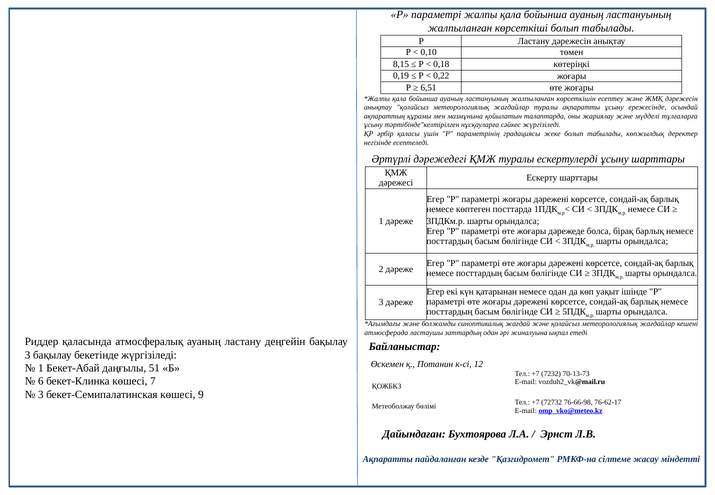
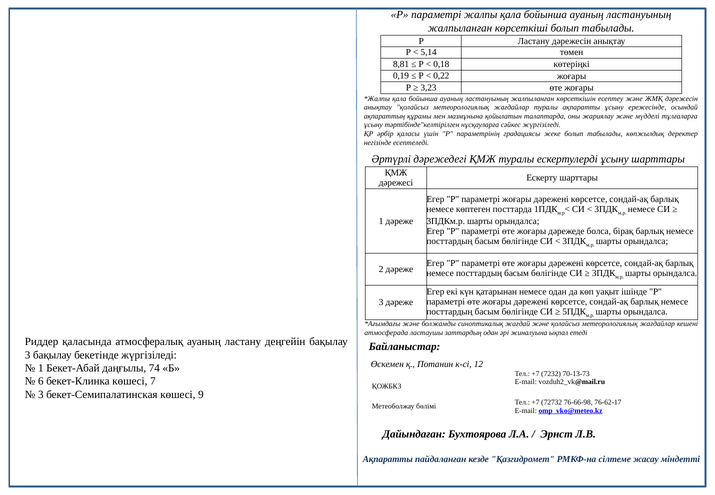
0,10: 0,10 -> 5,14
8,15: 8,15 -> 8,81
6,51: 6,51 -> 3,23
51: 51 -> 74
